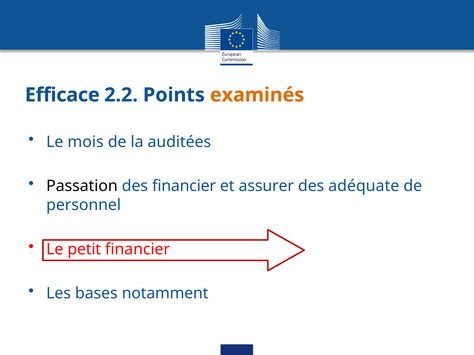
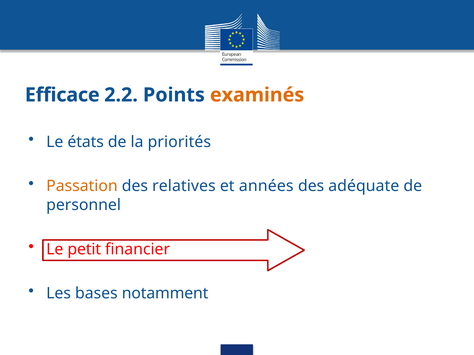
mois: mois -> états
auditées: auditées -> priorités
Passation colour: black -> orange
des financier: financier -> relatives
assurer: assurer -> années
